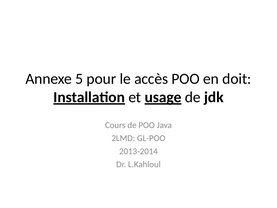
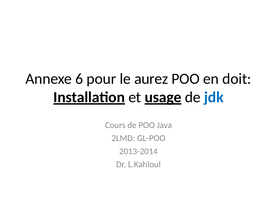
5: 5 -> 6
accès: accès -> aurez
jdk colour: black -> blue
